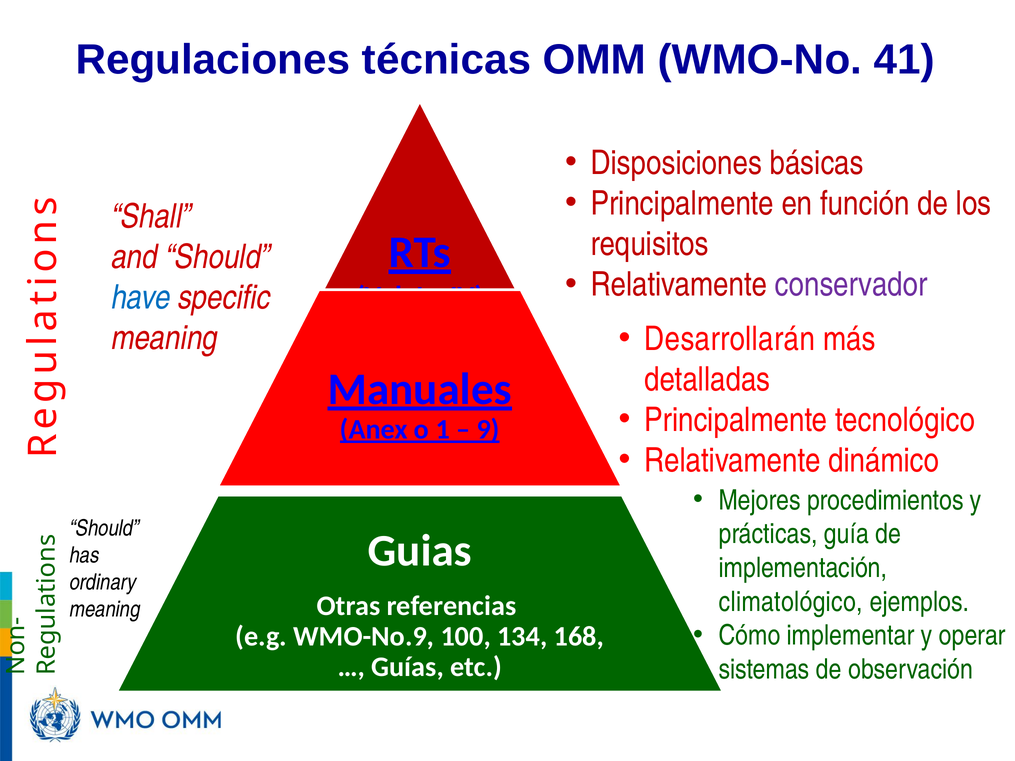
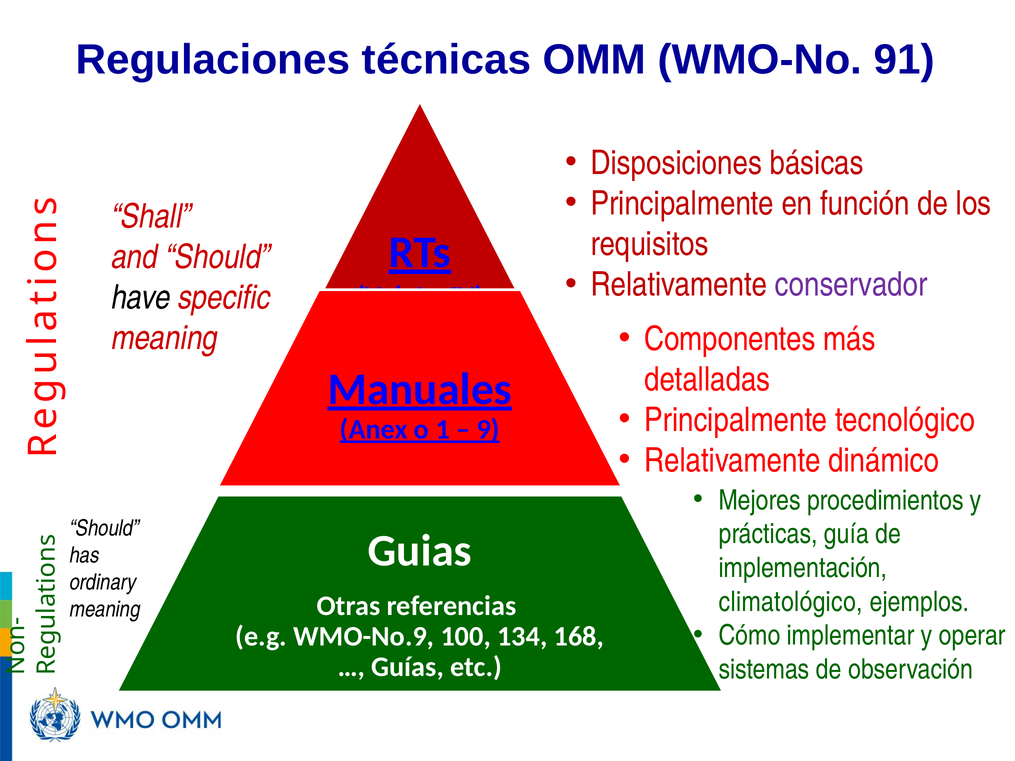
41: 41 -> 91
have colour: blue -> black
Desarrollarán: Desarrollarán -> Componentes
